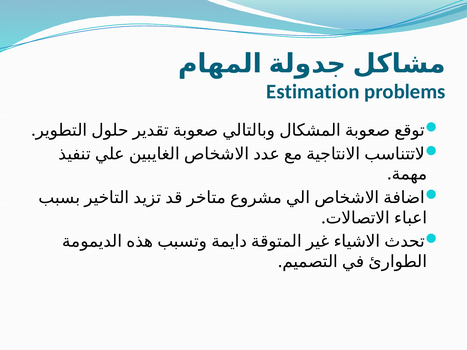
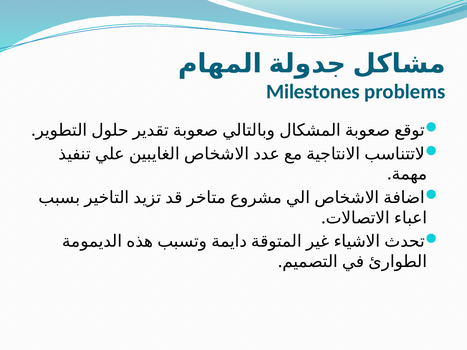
Estimation: Estimation -> Milestones
